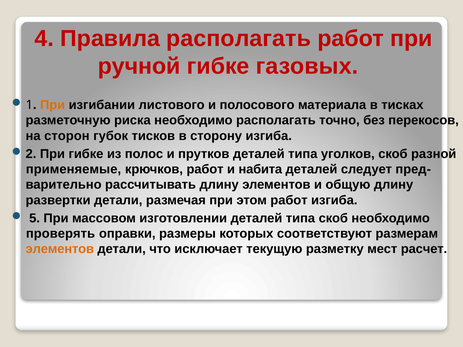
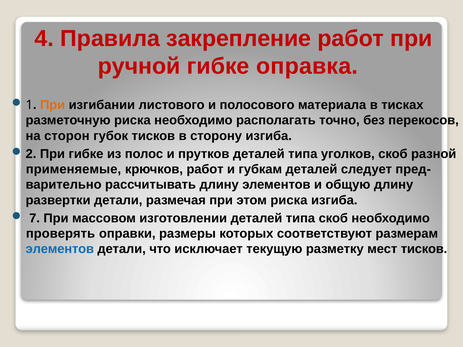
Правила располагать: располагать -> закрепление
газовых: газовых -> оправка
набита: набита -> губкам
этом работ: работ -> риска
5: 5 -> 7
элементов at (60, 249) colour: orange -> blue
мест расчет: расчет -> тисков
